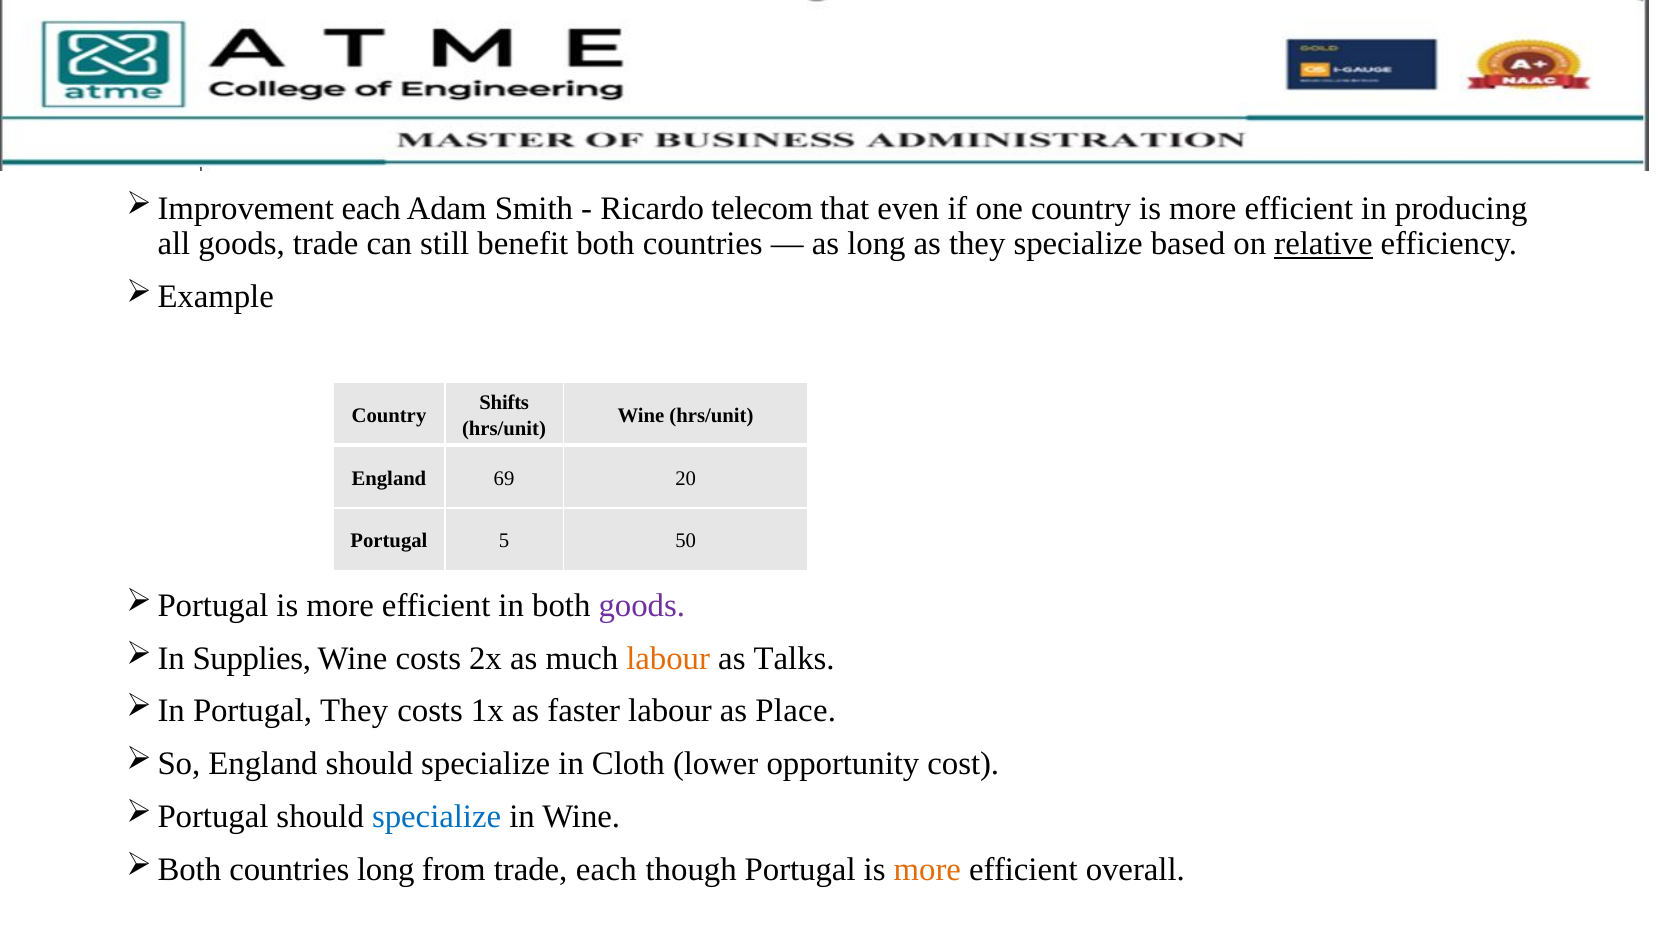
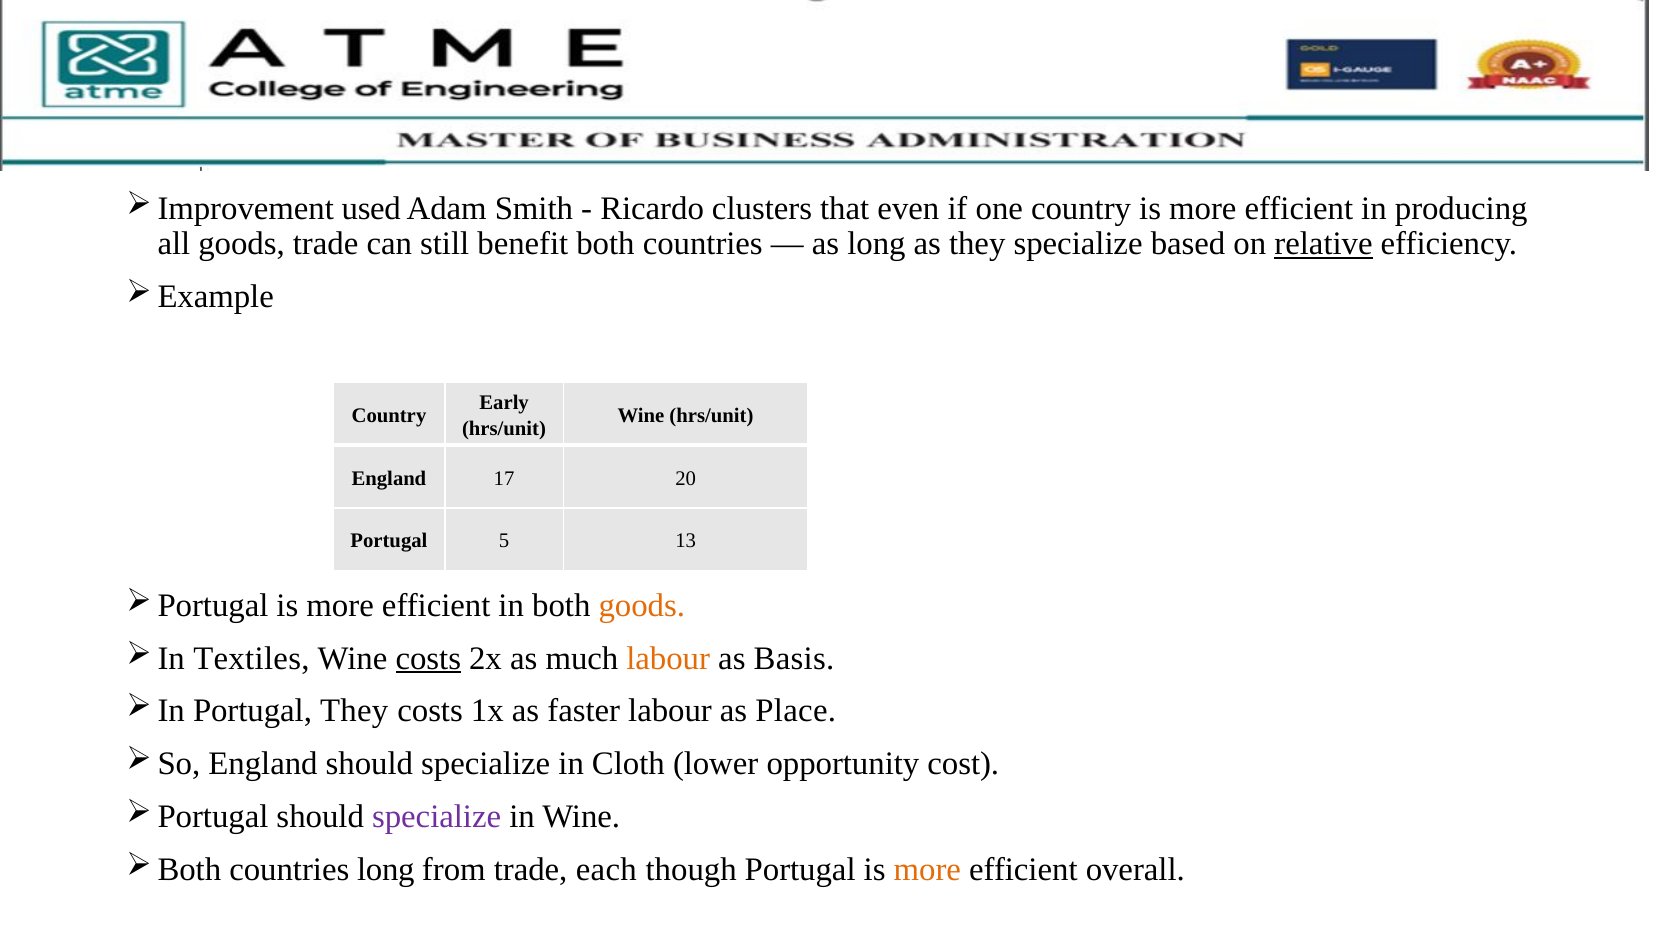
each at (371, 208): each -> used
telecom: telecom -> clusters
Shifts: Shifts -> Early
69: 69 -> 17
50: 50 -> 13
goods at (642, 606) colour: purple -> orange
Supplies: Supplies -> Textiles
costs at (428, 658) underline: none -> present
Talks: Talks -> Basis
specialize at (437, 817) colour: blue -> purple
